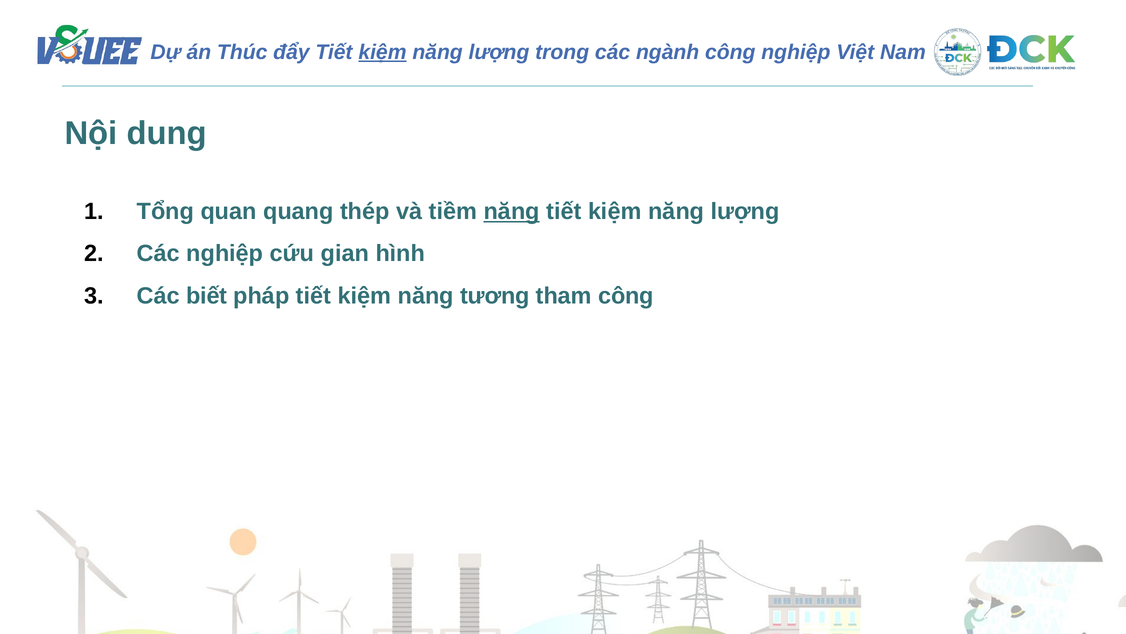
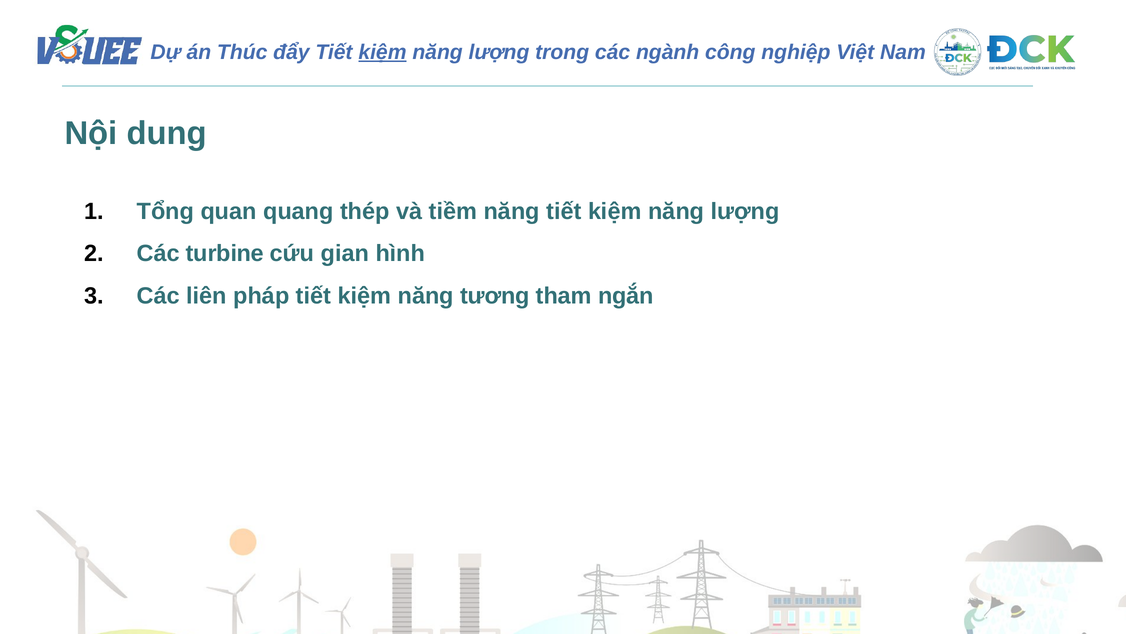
năng at (512, 211) underline: present -> none
Các nghiệp: nghiệp -> turbine
biết: biết -> liên
tham công: công -> ngắn
